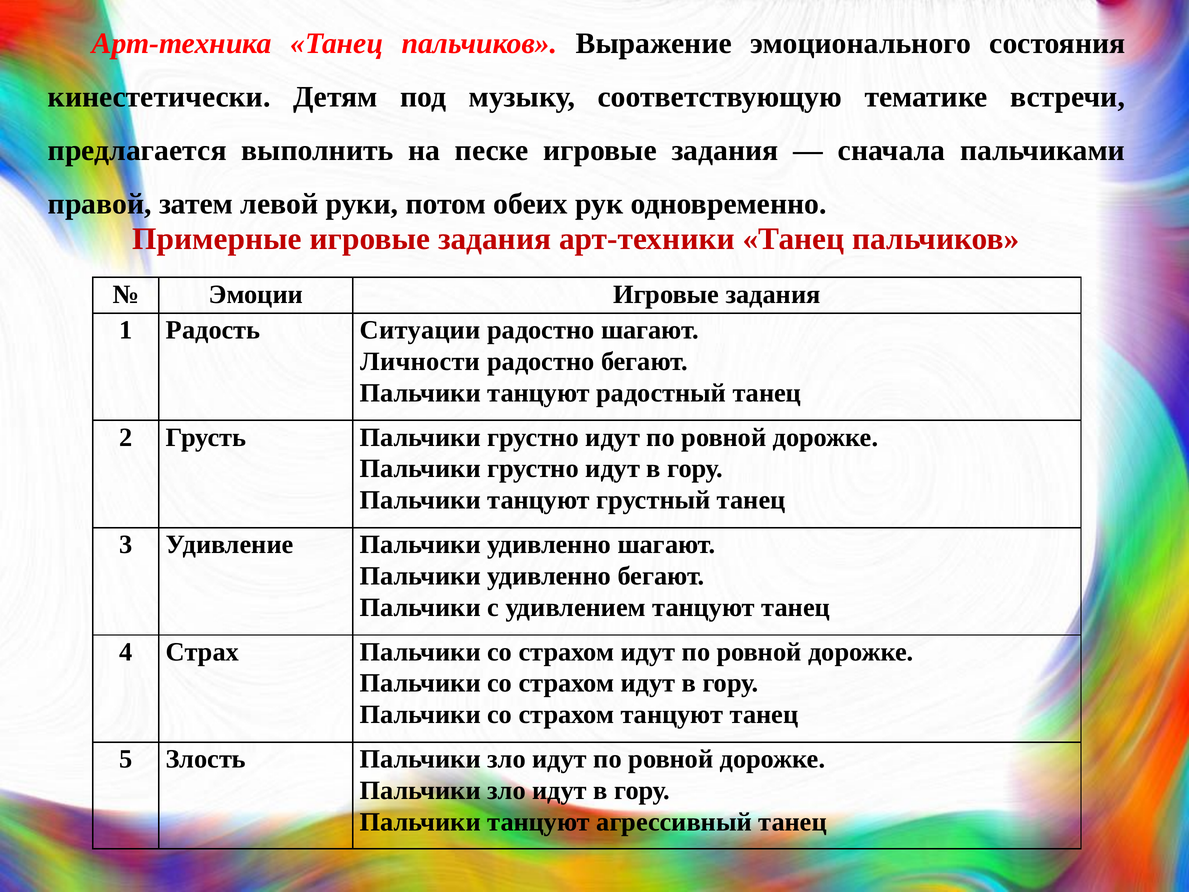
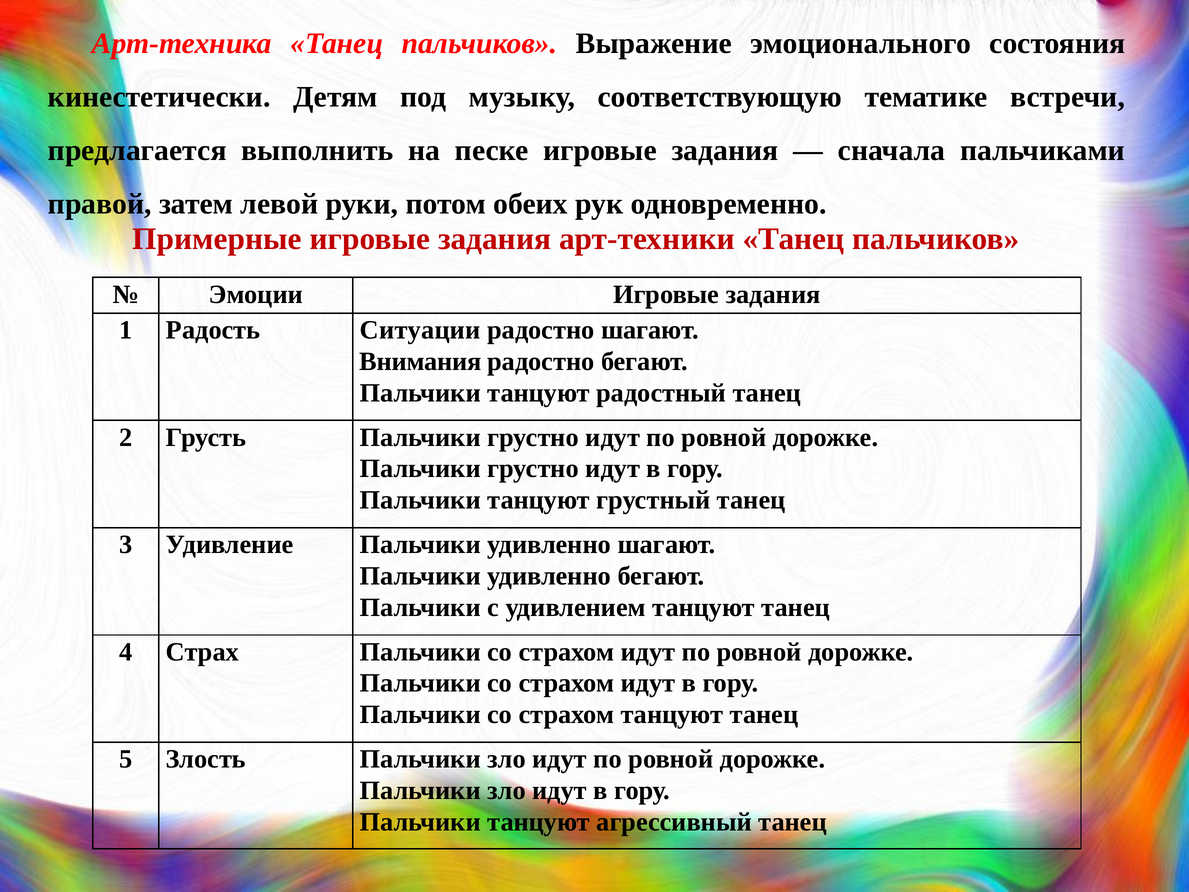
Личности: Личности -> Внимания
